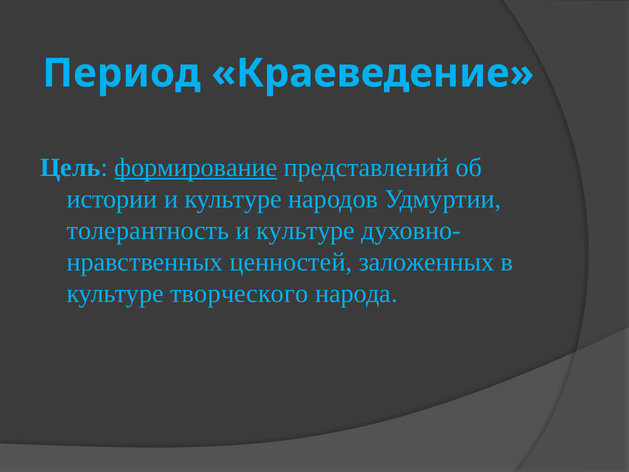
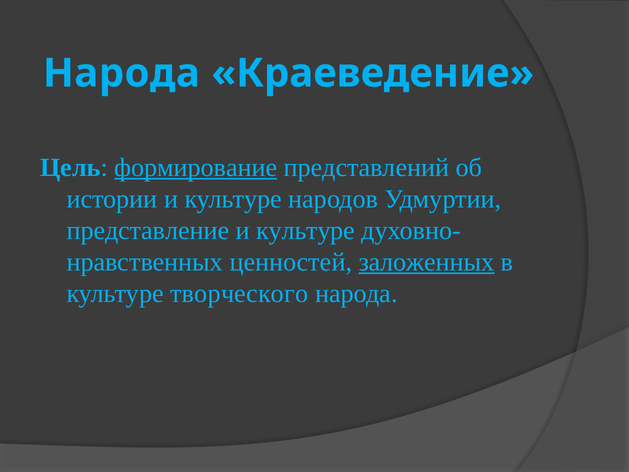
Период at (122, 73): Период -> Народа
толерантность: толерантность -> представление
заложенных underline: none -> present
